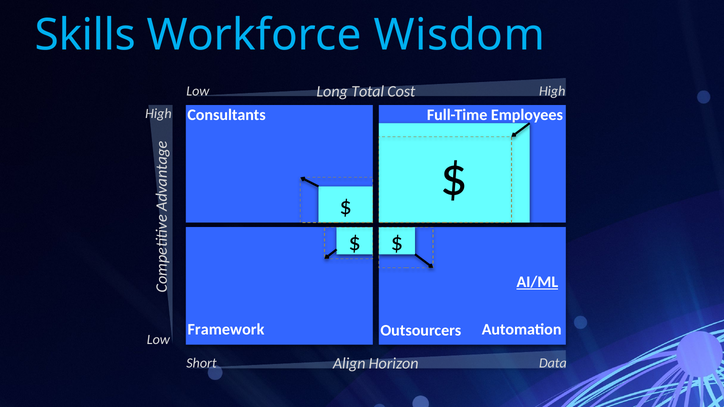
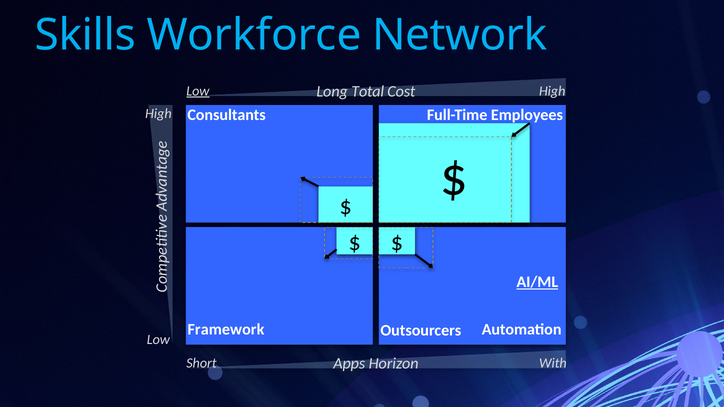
Wisdom: Wisdom -> Network
Low at (198, 91) underline: none -> present
Align: Align -> Apps
Data: Data -> With
